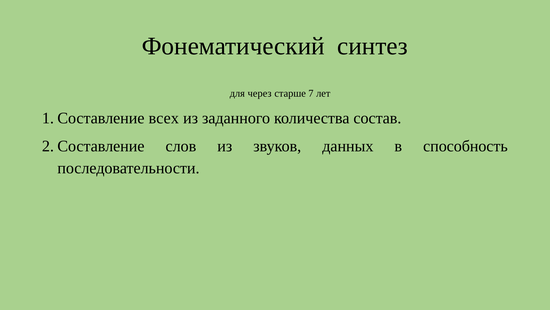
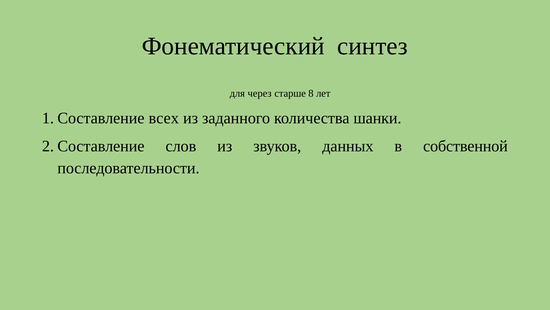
7: 7 -> 8
состав: состав -> шанки
способность: способность -> собственной
